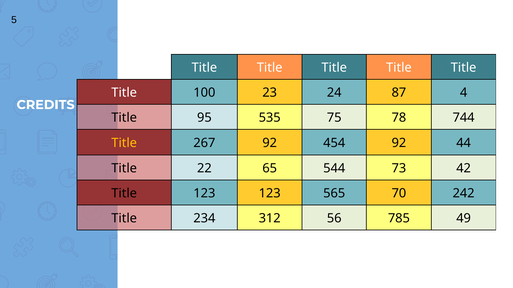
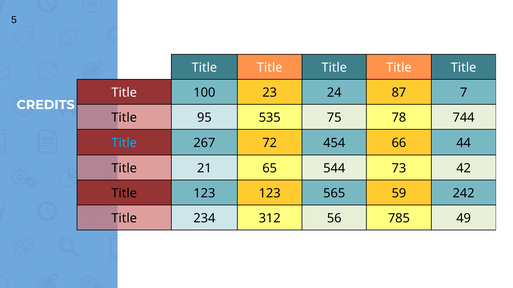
4: 4 -> 7
Title at (124, 143) colour: yellow -> light blue
267 92: 92 -> 72
454 92: 92 -> 66
22: 22 -> 21
70: 70 -> 59
